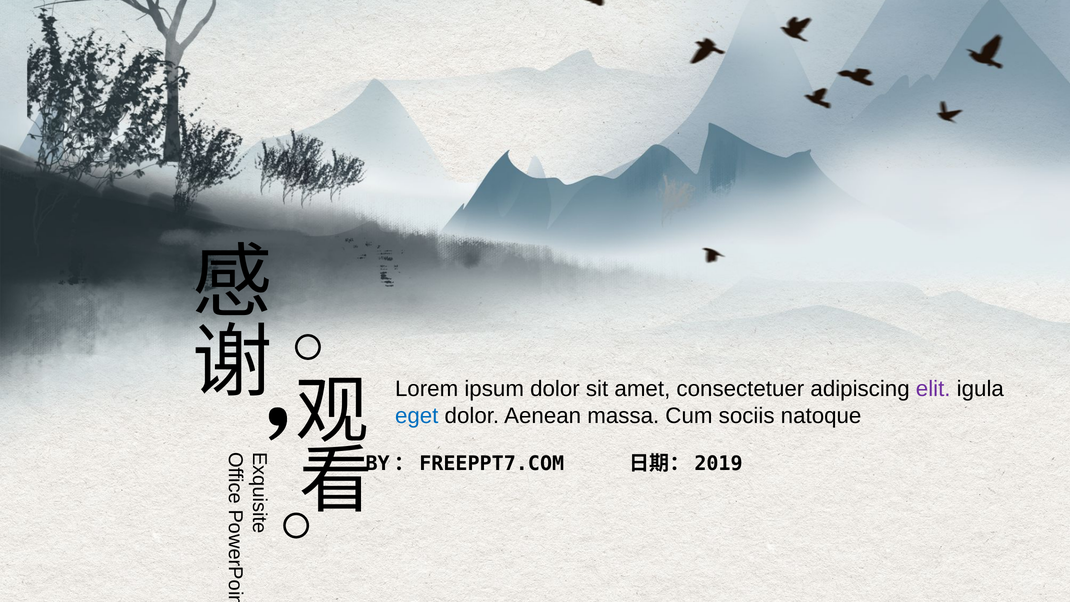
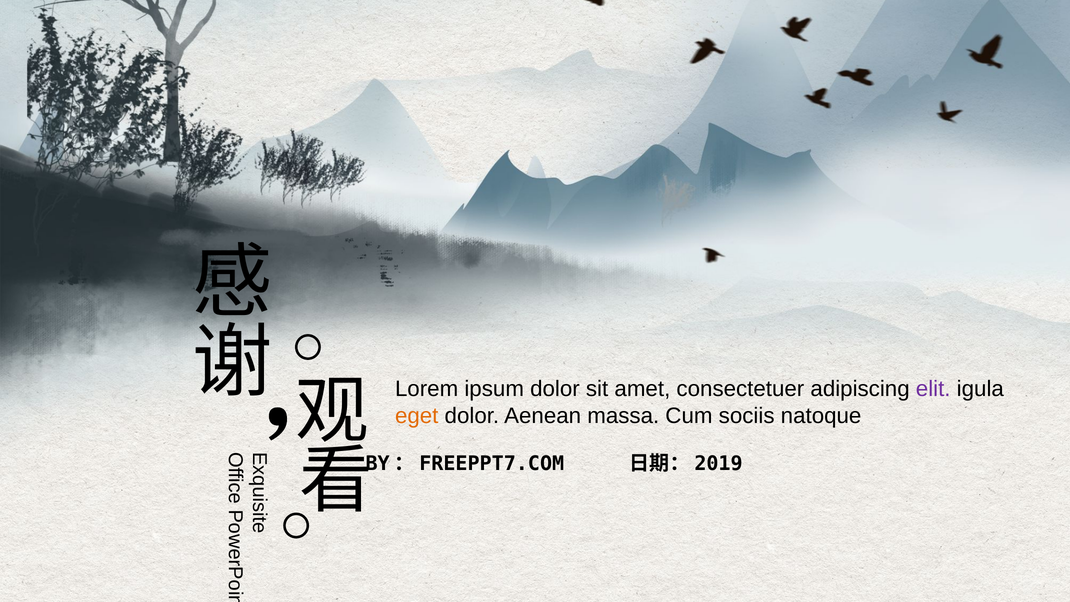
eget colour: blue -> orange
